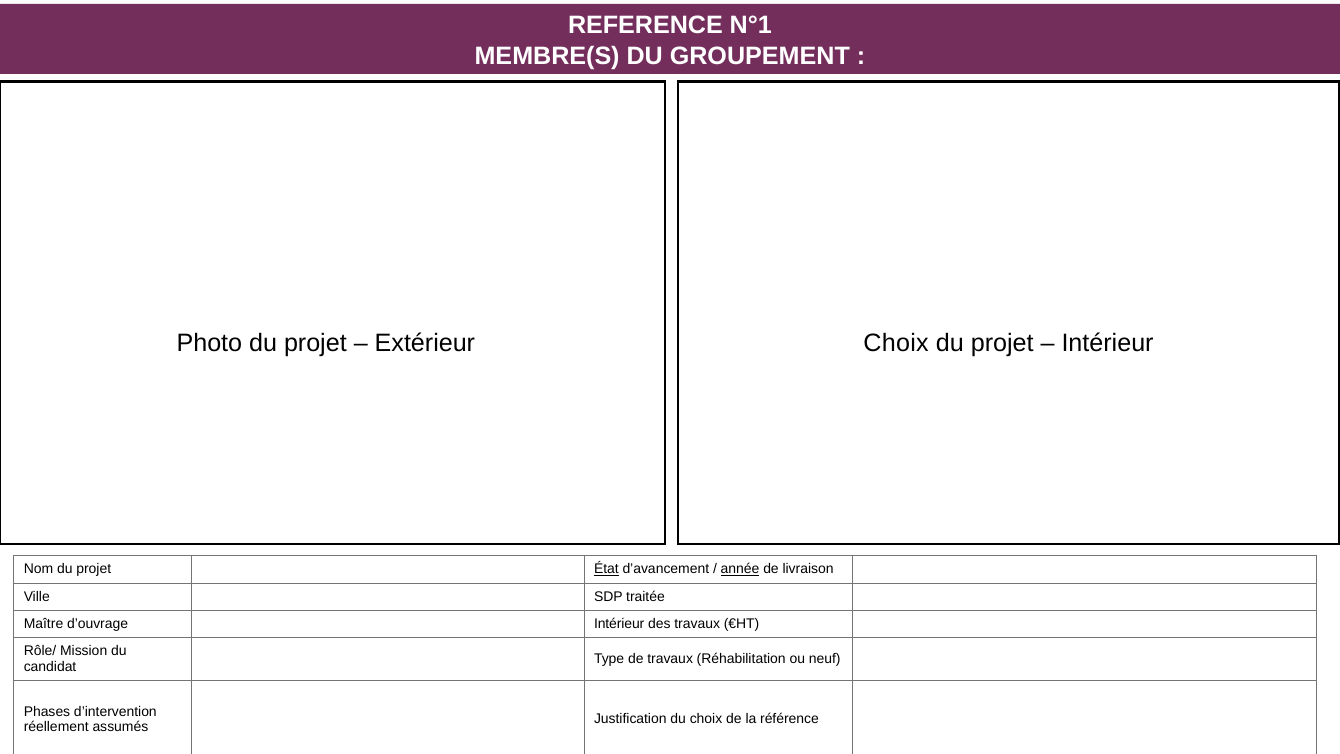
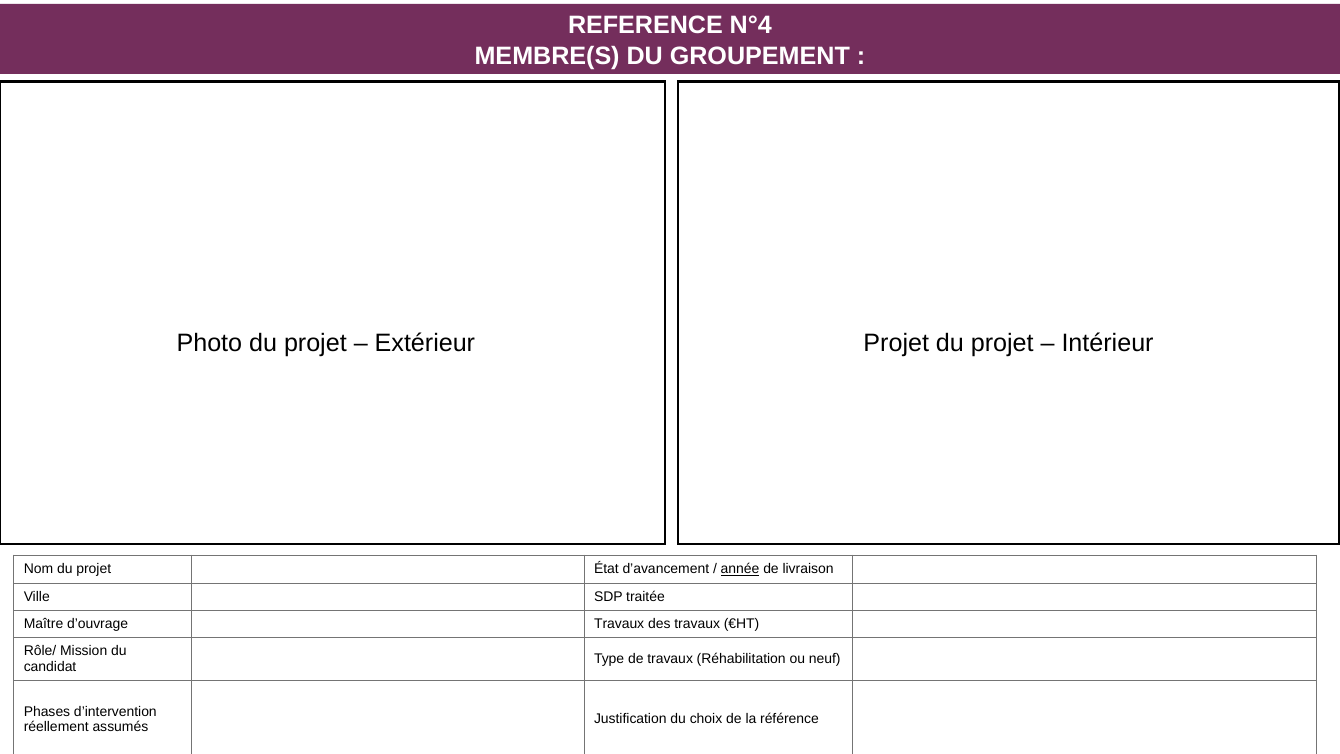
N°1: N°1 -> N°4
Extérieur Choix: Choix -> Projet
État underline: present -> none
d’ouvrage Intérieur: Intérieur -> Travaux
